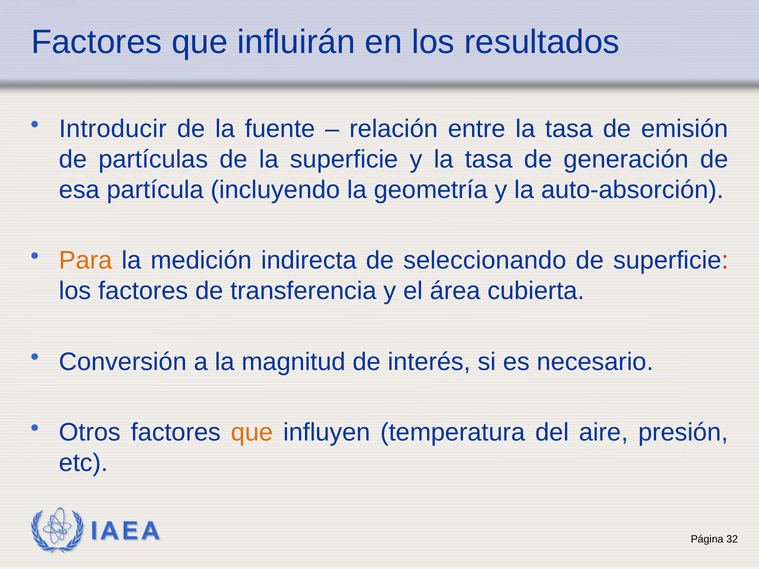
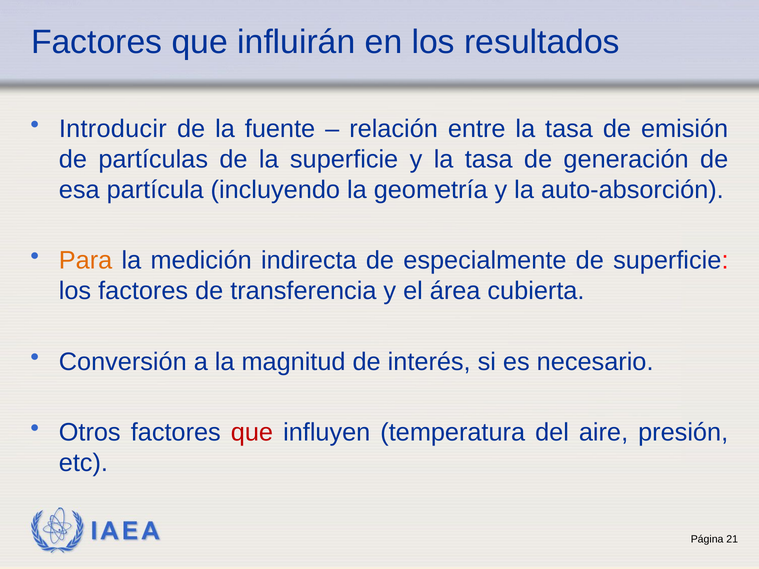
seleccionando: seleccionando -> especialmente
que at (252, 433) colour: orange -> red
32: 32 -> 21
